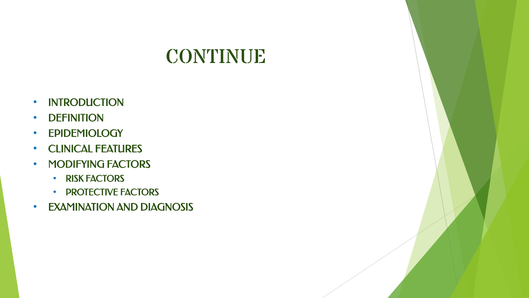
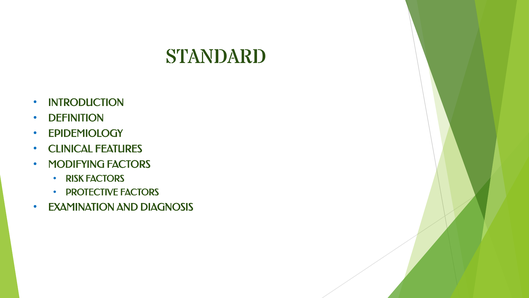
CONTINUE: CONTINUE -> STANDARD
